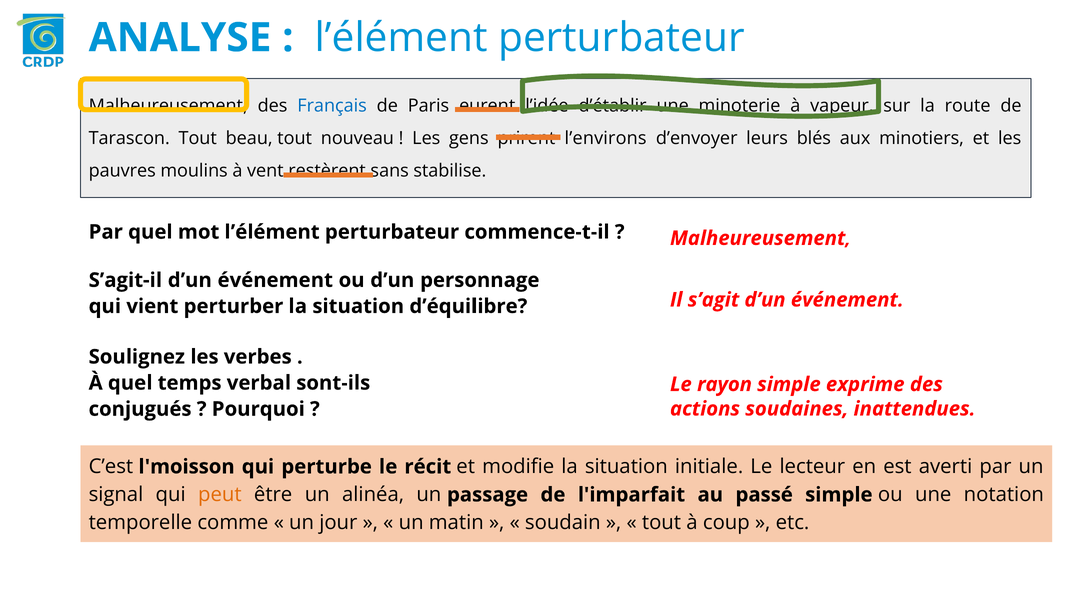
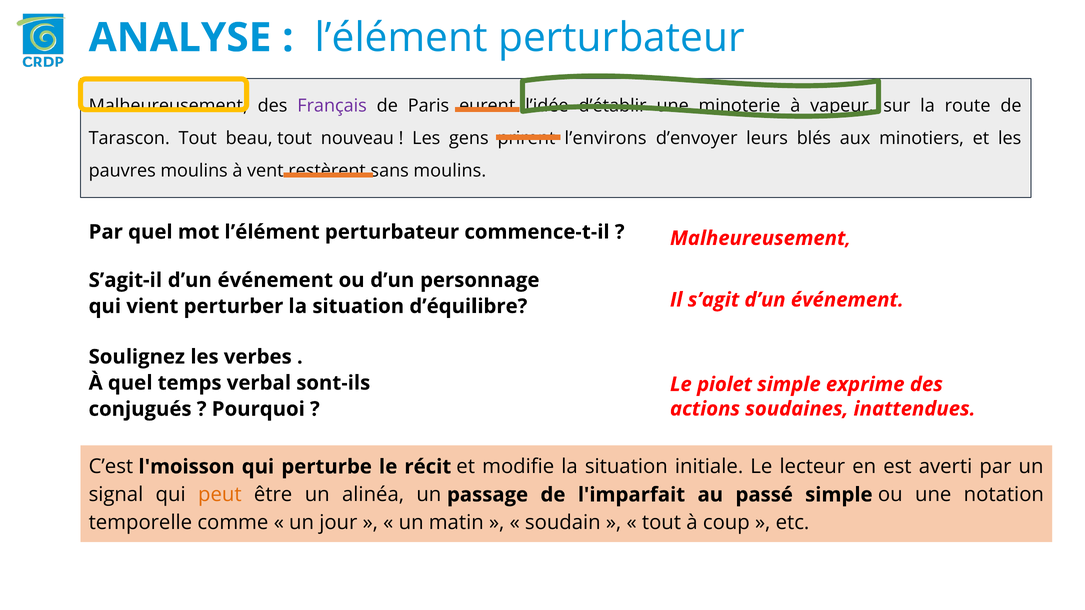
Français colour: blue -> purple
sans stabilise: stabilise -> moulins
rayon: rayon -> piolet
